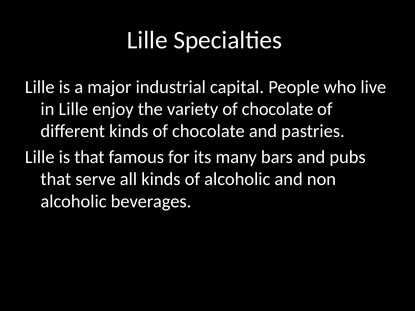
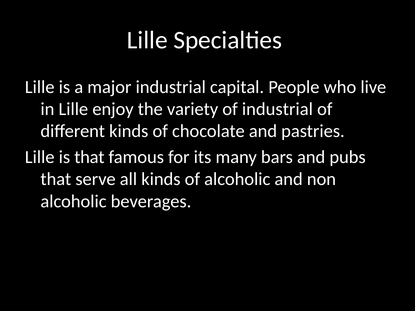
variety of chocolate: chocolate -> industrial
